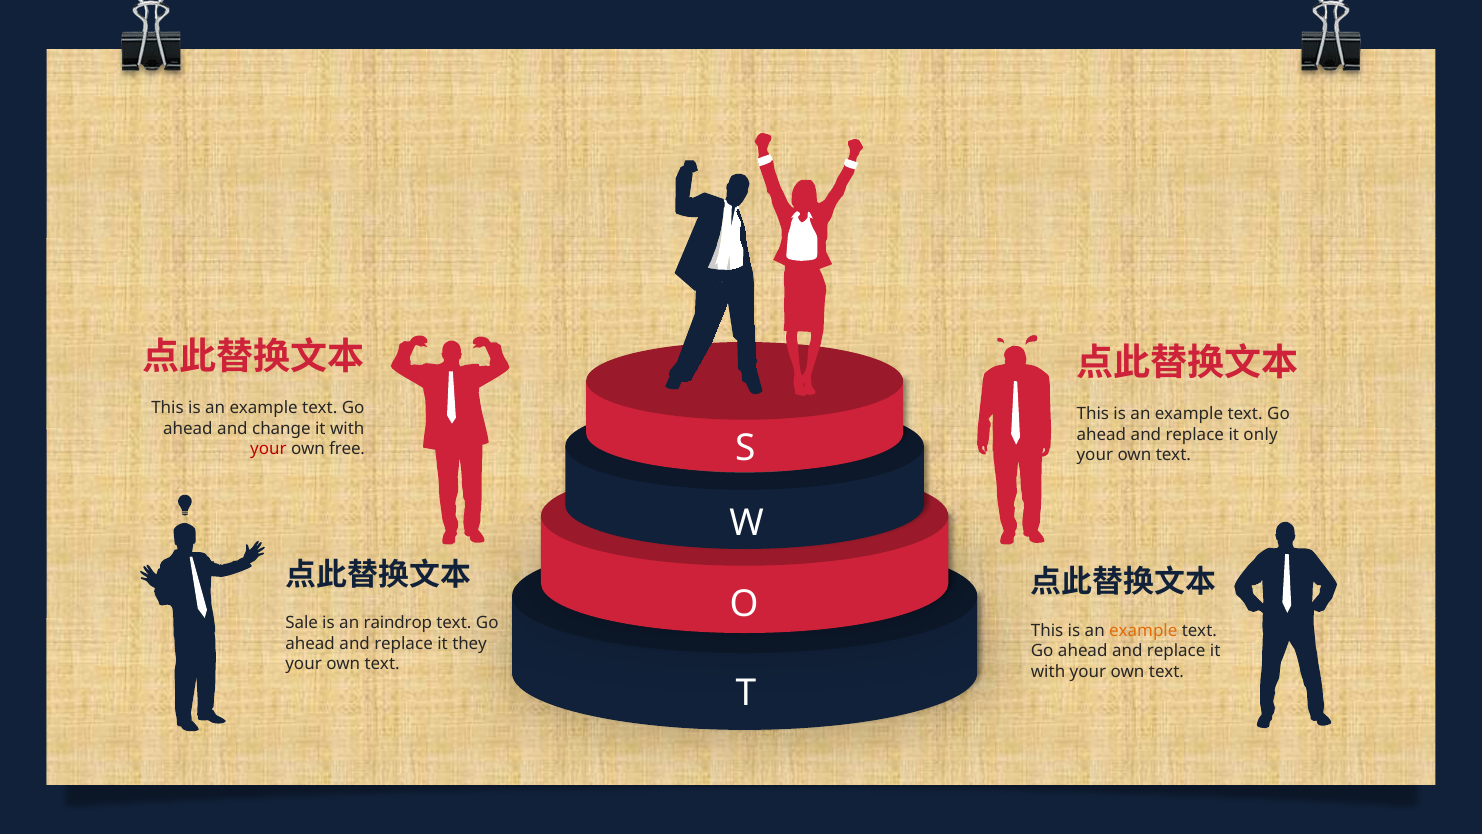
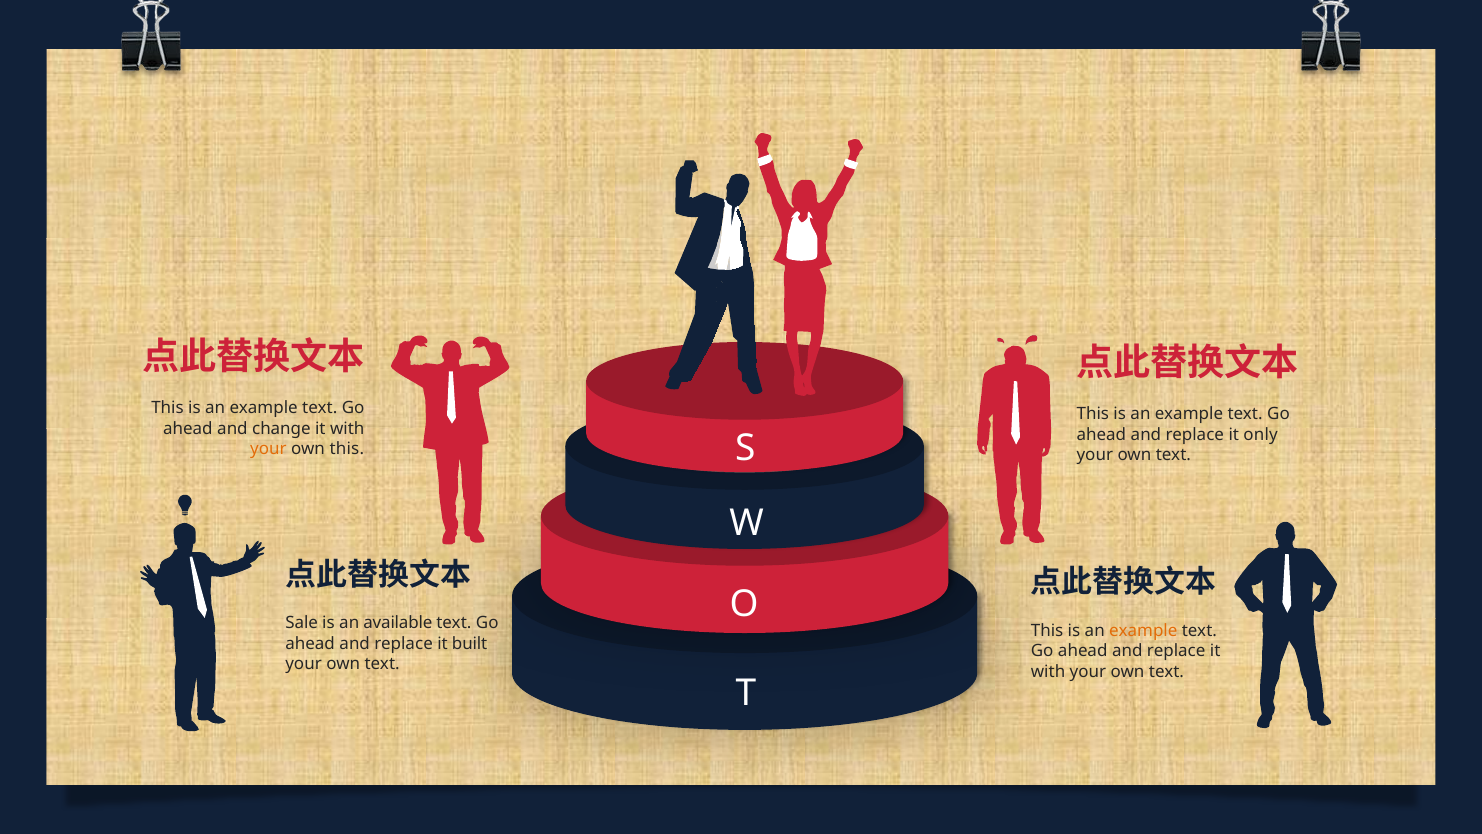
your at (268, 449) colour: red -> orange
own free: free -> this
raindrop: raindrop -> available
they: they -> built
